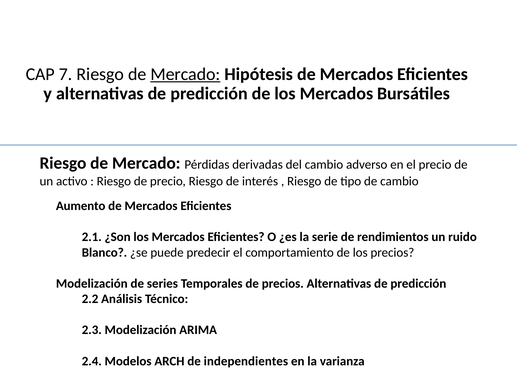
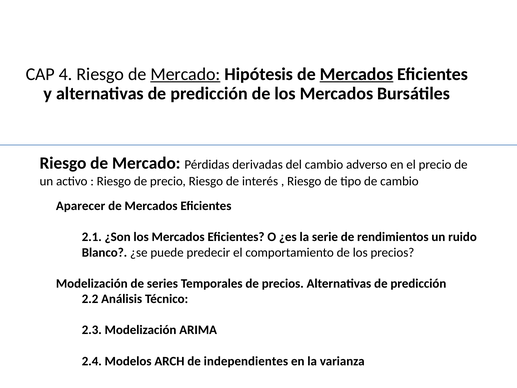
7: 7 -> 4
Mercados at (357, 74) underline: none -> present
Aumento: Aumento -> Aparecer
